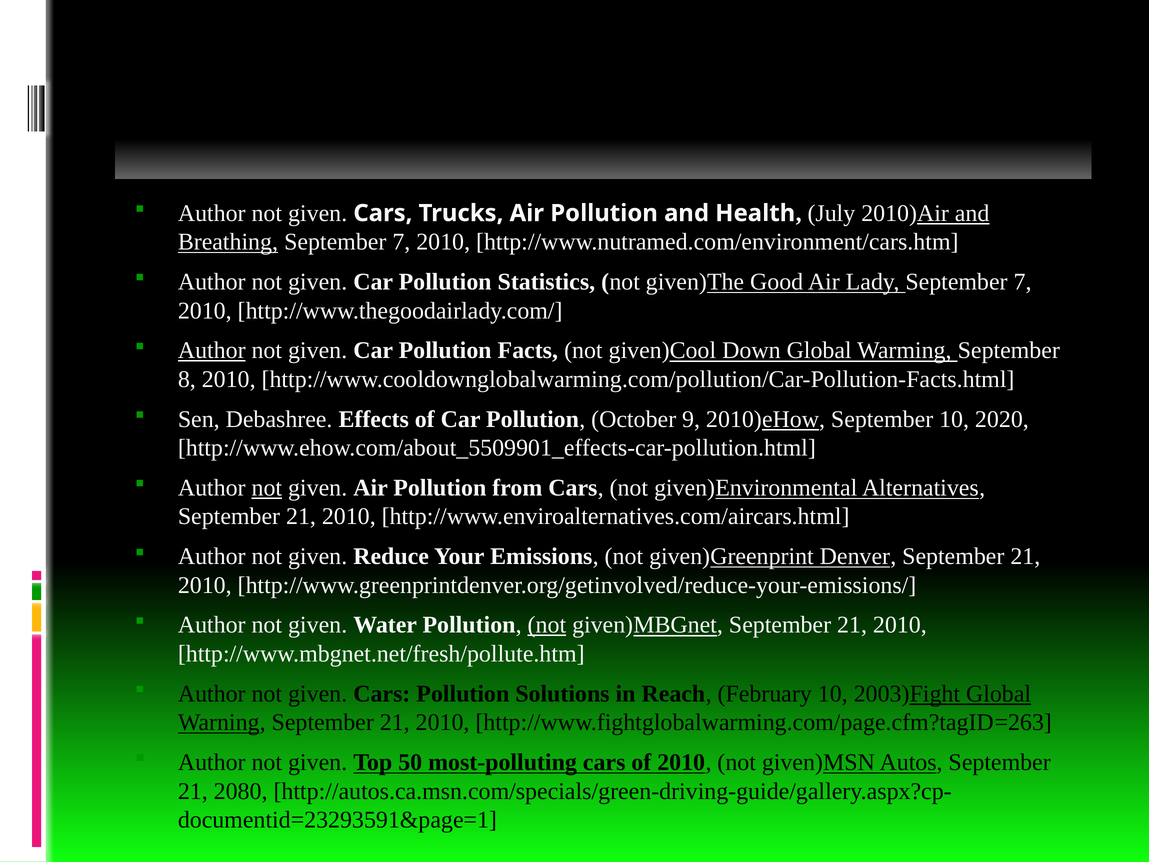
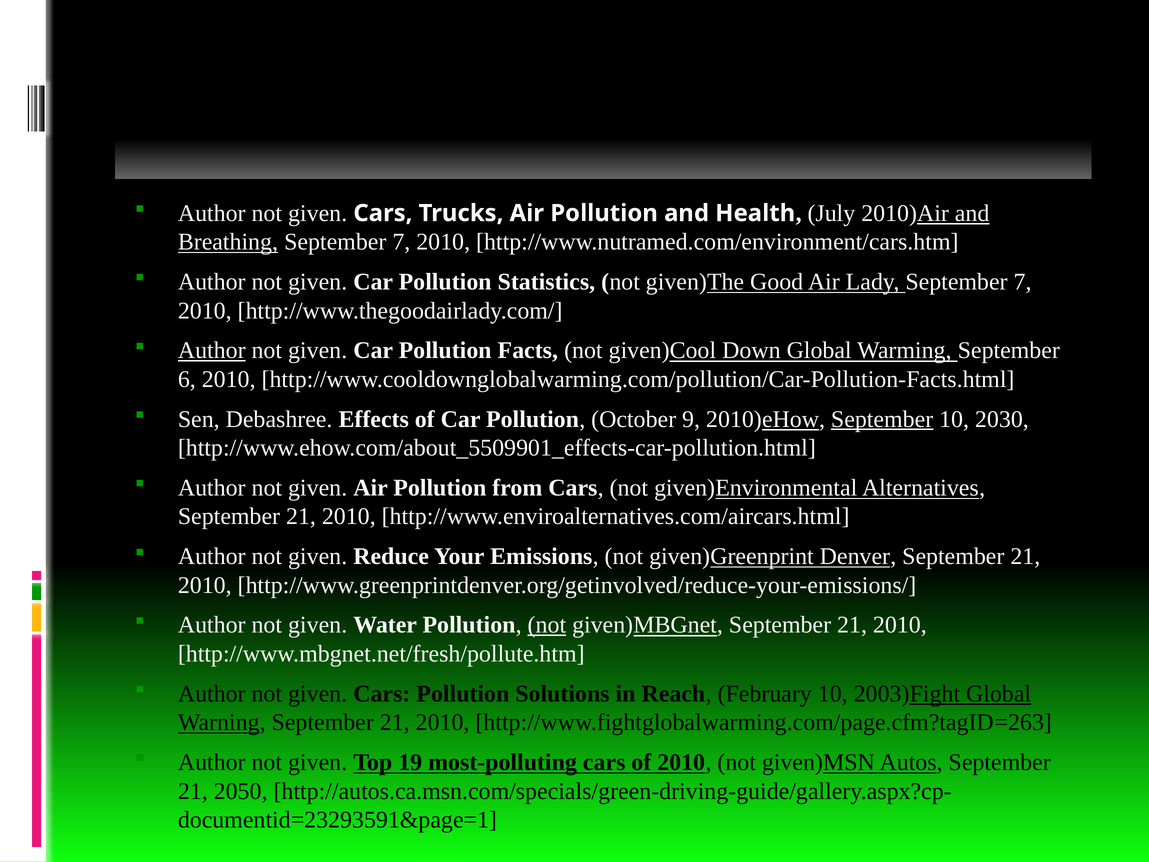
8: 8 -> 6
September at (882, 419) underline: none -> present
2020: 2020 -> 2030
not at (267, 488) underline: present -> none
50: 50 -> 19
2080: 2080 -> 2050
